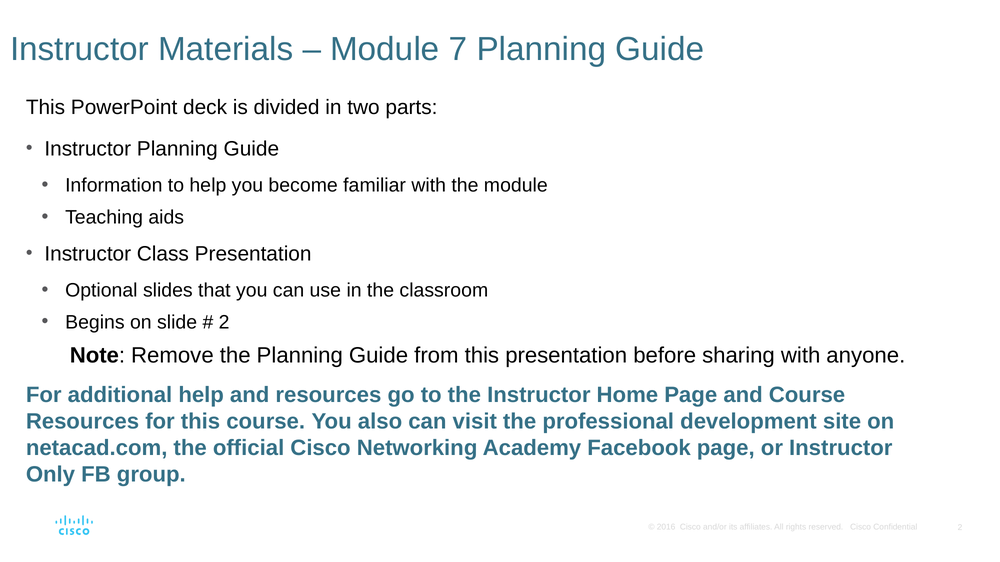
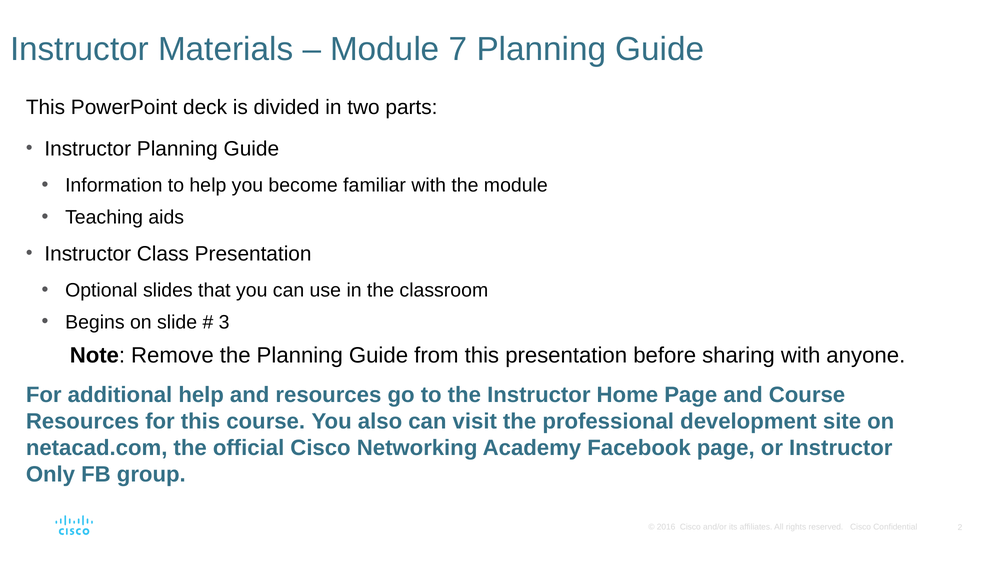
2 at (224, 322): 2 -> 3
